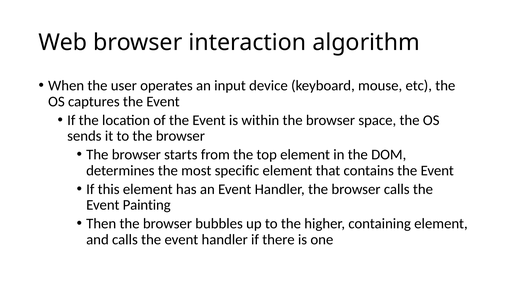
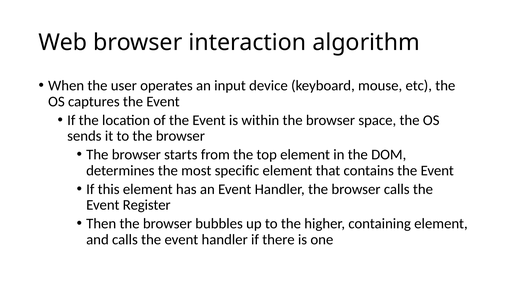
Painting: Painting -> Register
